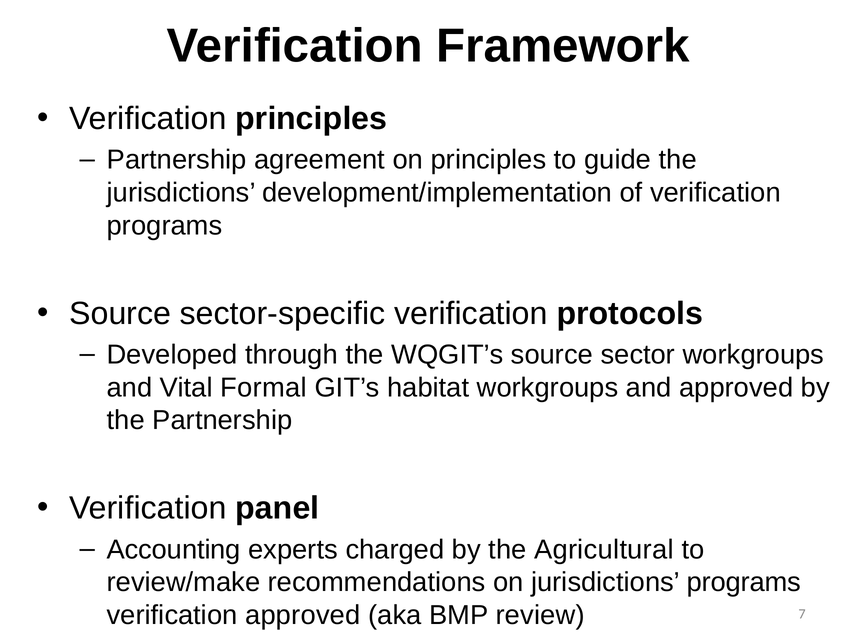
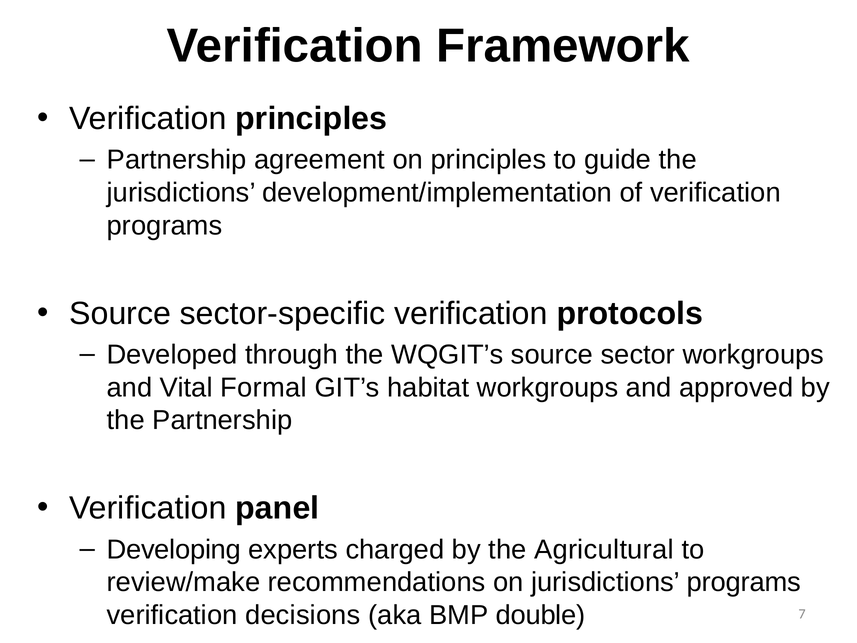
Accounting: Accounting -> Developing
verification approved: approved -> decisions
review: review -> double
